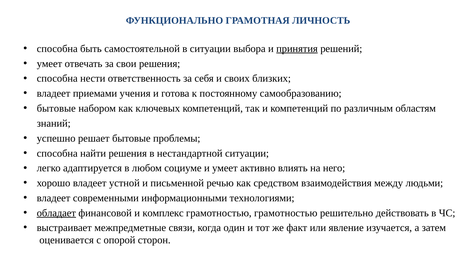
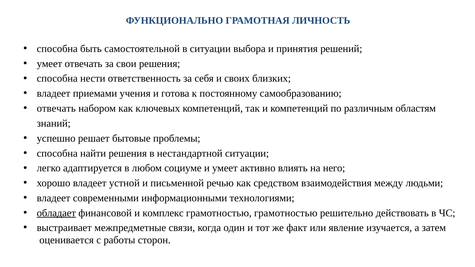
принятия underline: present -> none
бытовые at (56, 108): бытовые -> отвечать
опорой: опорой -> работы
